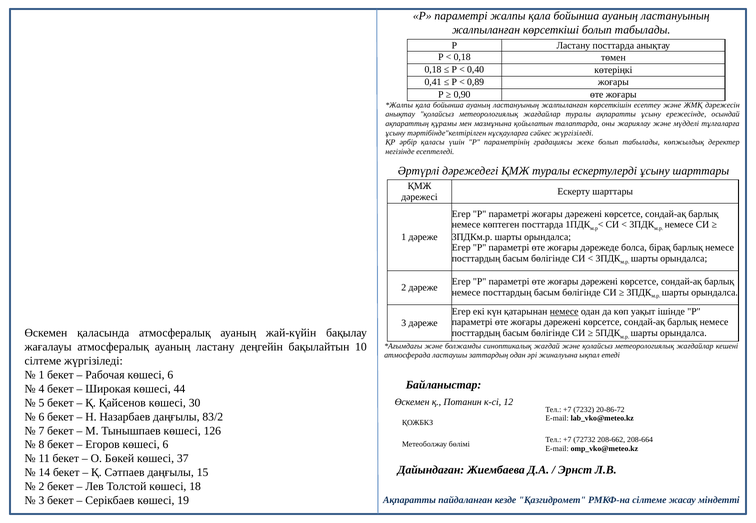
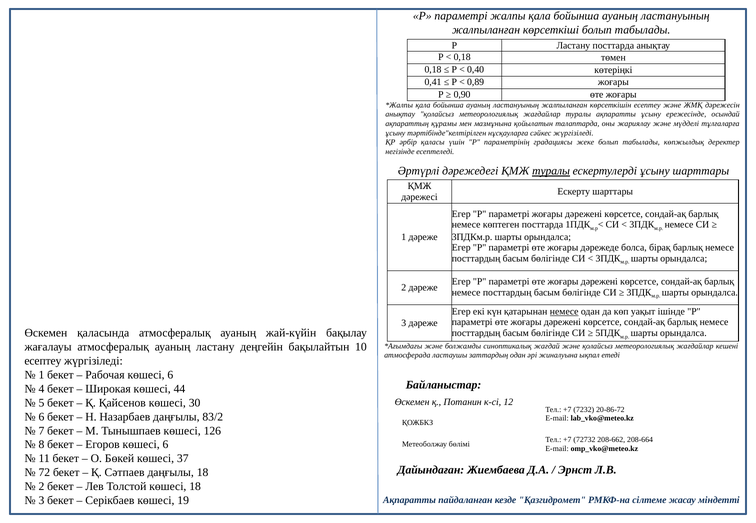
туралы at (551, 171) underline: none -> present
сілтеме at (43, 361): сілтеме -> есептеу
14: 14 -> 72
даңғылы 15: 15 -> 18
